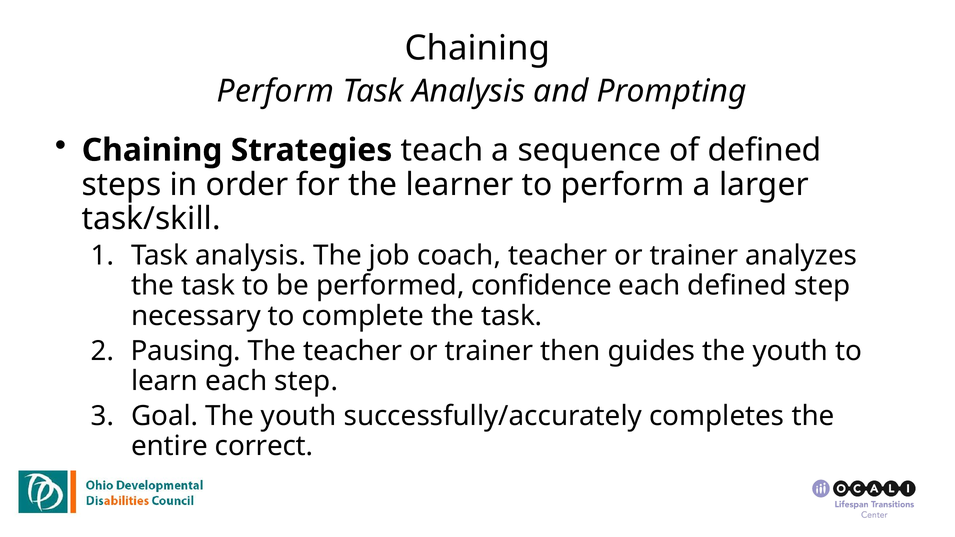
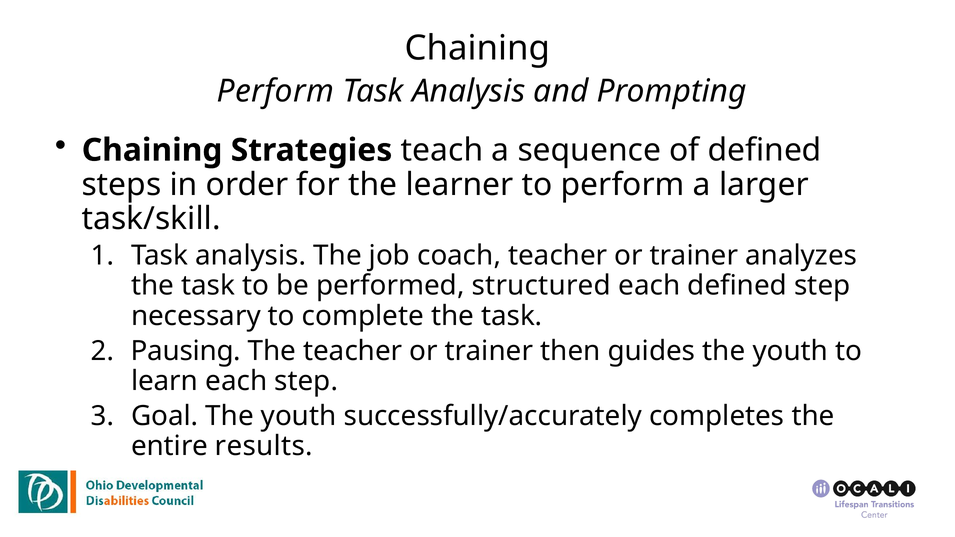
confidence: confidence -> structured
correct: correct -> results
